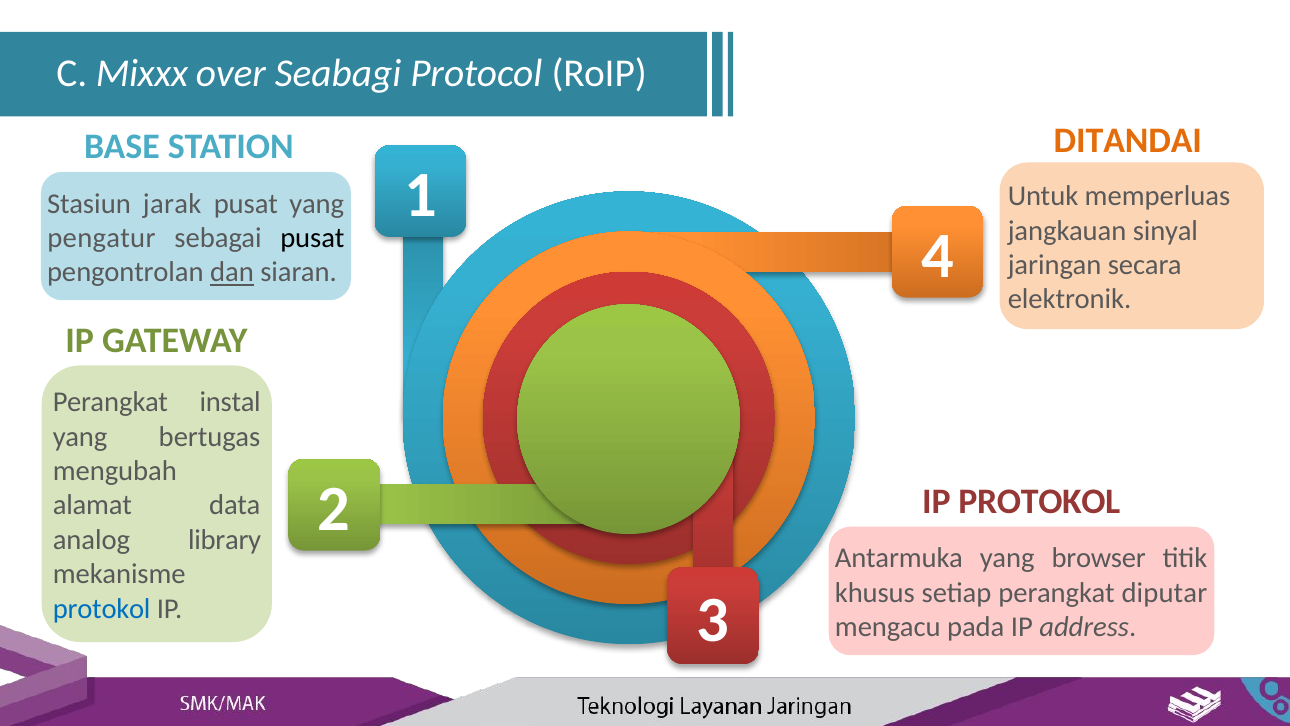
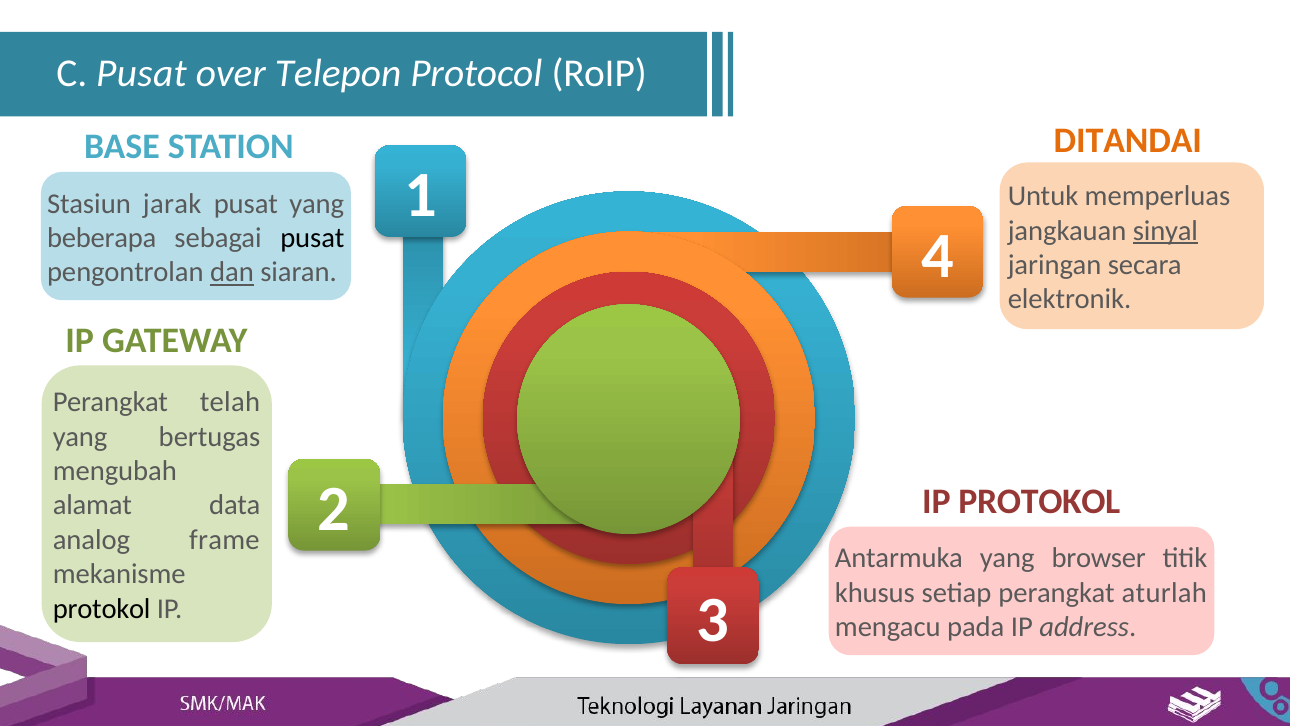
C Mixxx: Mixxx -> Pusat
Seabagi: Seabagi -> Telepon
sinyal underline: none -> present
pengatur: pengatur -> beberapa
instal: instal -> telah
library: library -> frame
diputar: diputar -> aturlah
protokol at (102, 608) colour: blue -> black
